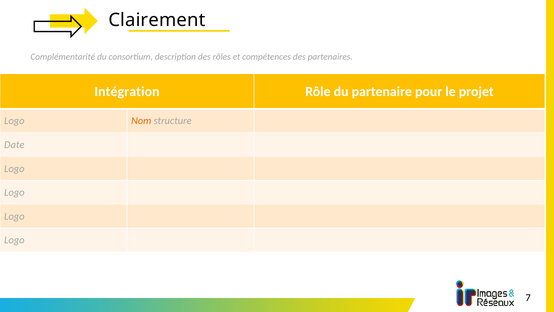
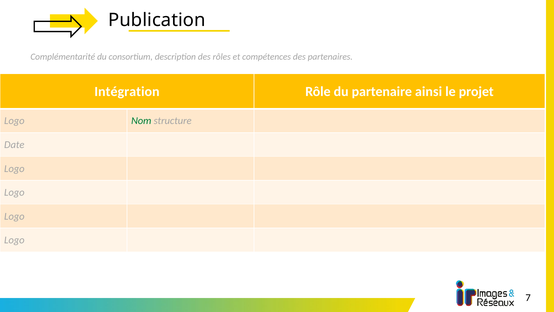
Clairement: Clairement -> Publication
pour: pour -> ainsi
Nom colour: orange -> green
